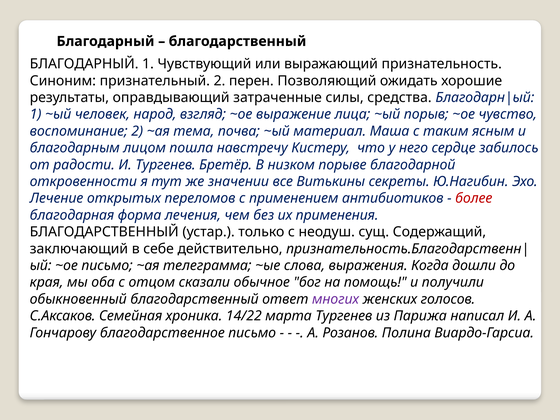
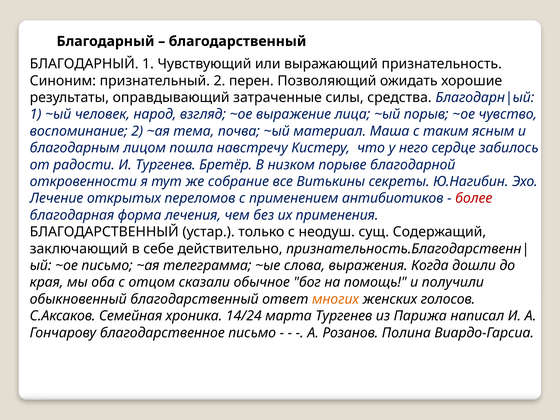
значении: значении -> собрание
многих colour: purple -> orange
14/22: 14/22 -> 14/24
